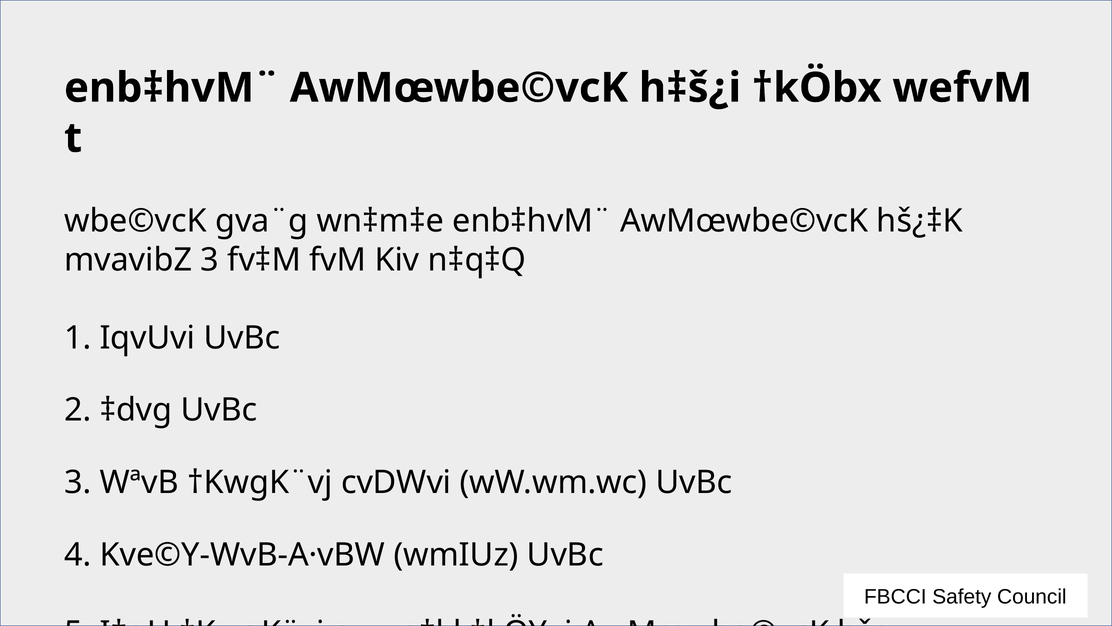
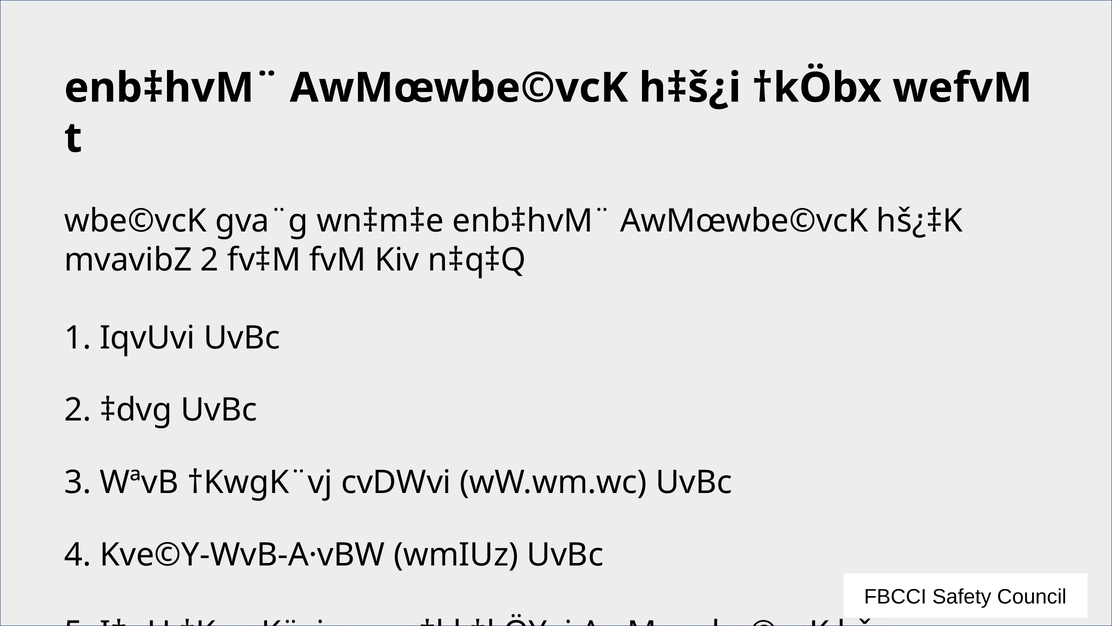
mvavibZ 3: 3 -> 2
